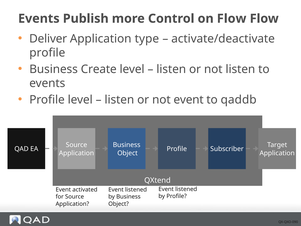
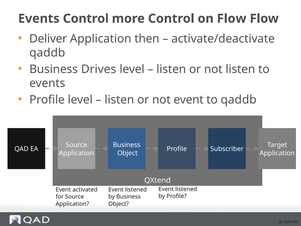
Events Publish: Publish -> Control
type: type -> then
profile at (47, 53): profile -> qaddb
Create: Create -> Drives
